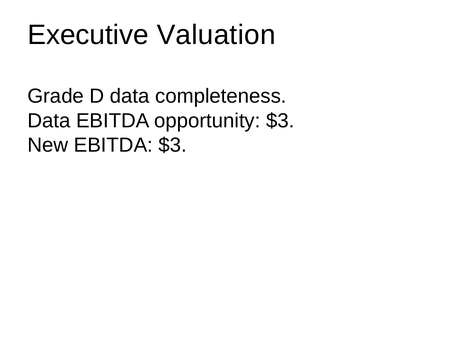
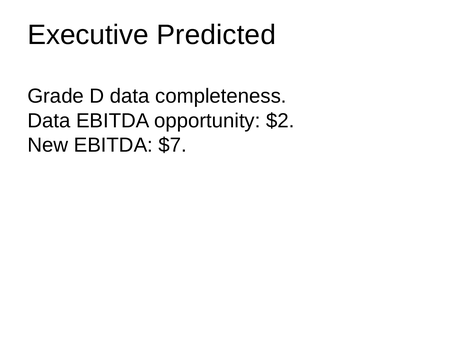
Valuation: Valuation -> Predicted
opportunity $3: $3 -> $2
EBITDA $3: $3 -> $7
